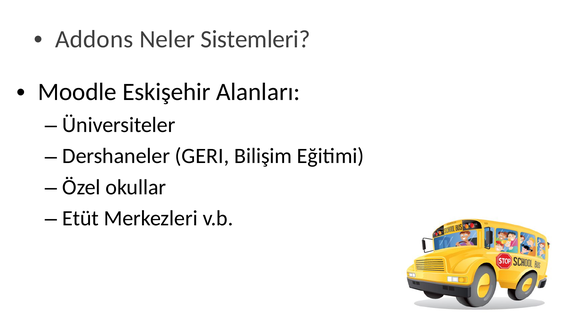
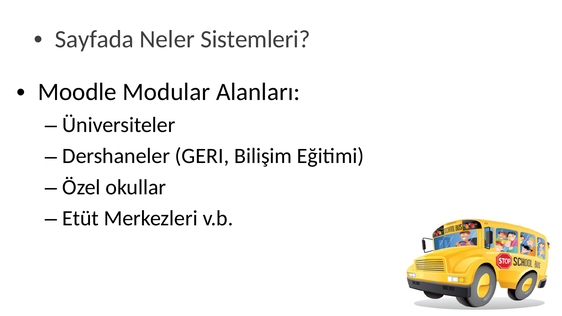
Addons: Addons -> Sayfada
Eskişehir: Eskişehir -> Modular
